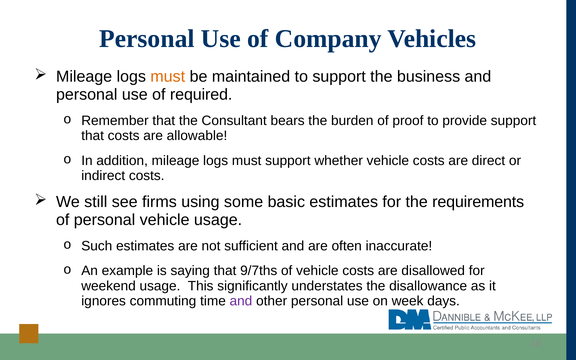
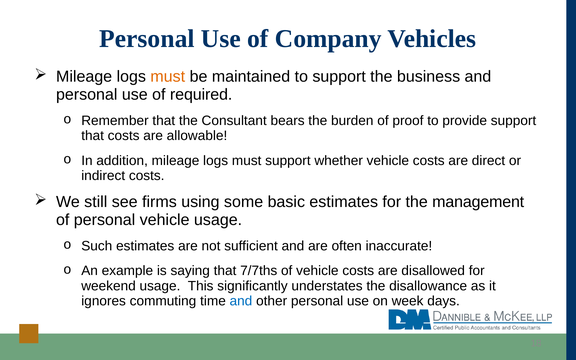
requirements: requirements -> management
9/7ths: 9/7ths -> 7/7ths
and at (241, 301) colour: purple -> blue
